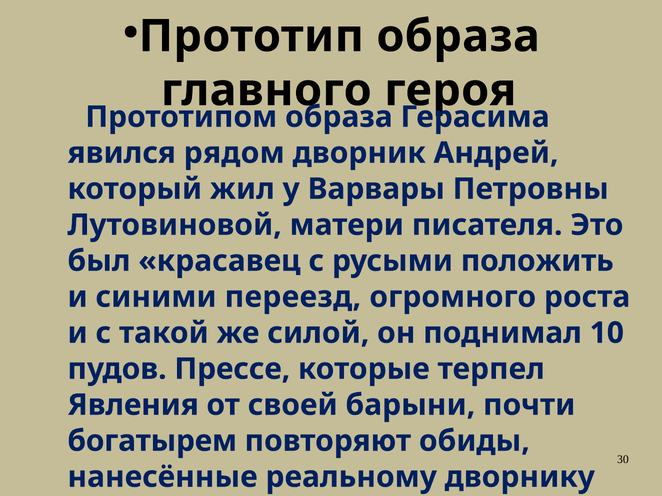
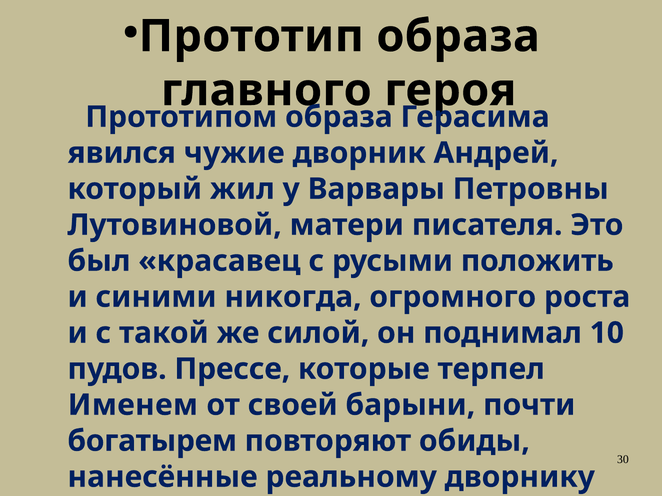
рядом: рядом -> чужие
переезд: переезд -> никогда
Явления: Явления -> Именем
